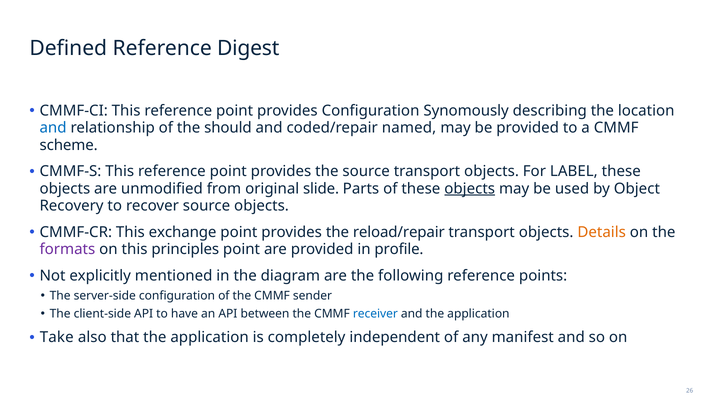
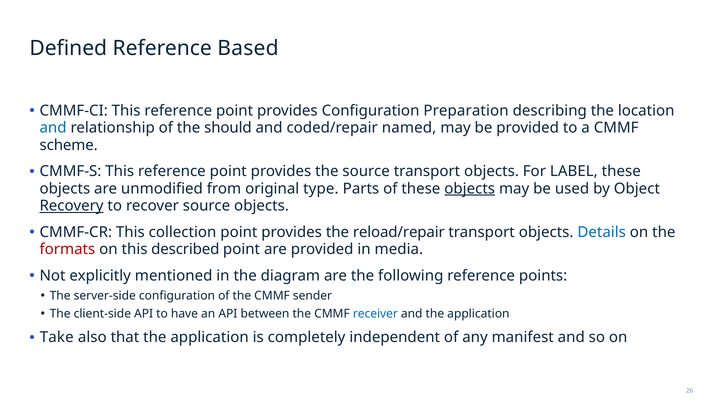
Digest: Digest -> Based
Synomously: Synomously -> Preparation
slide: slide -> type
Recovery underline: none -> present
exchange: exchange -> collection
Details colour: orange -> blue
formats colour: purple -> red
principles: principles -> described
profile: profile -> media
